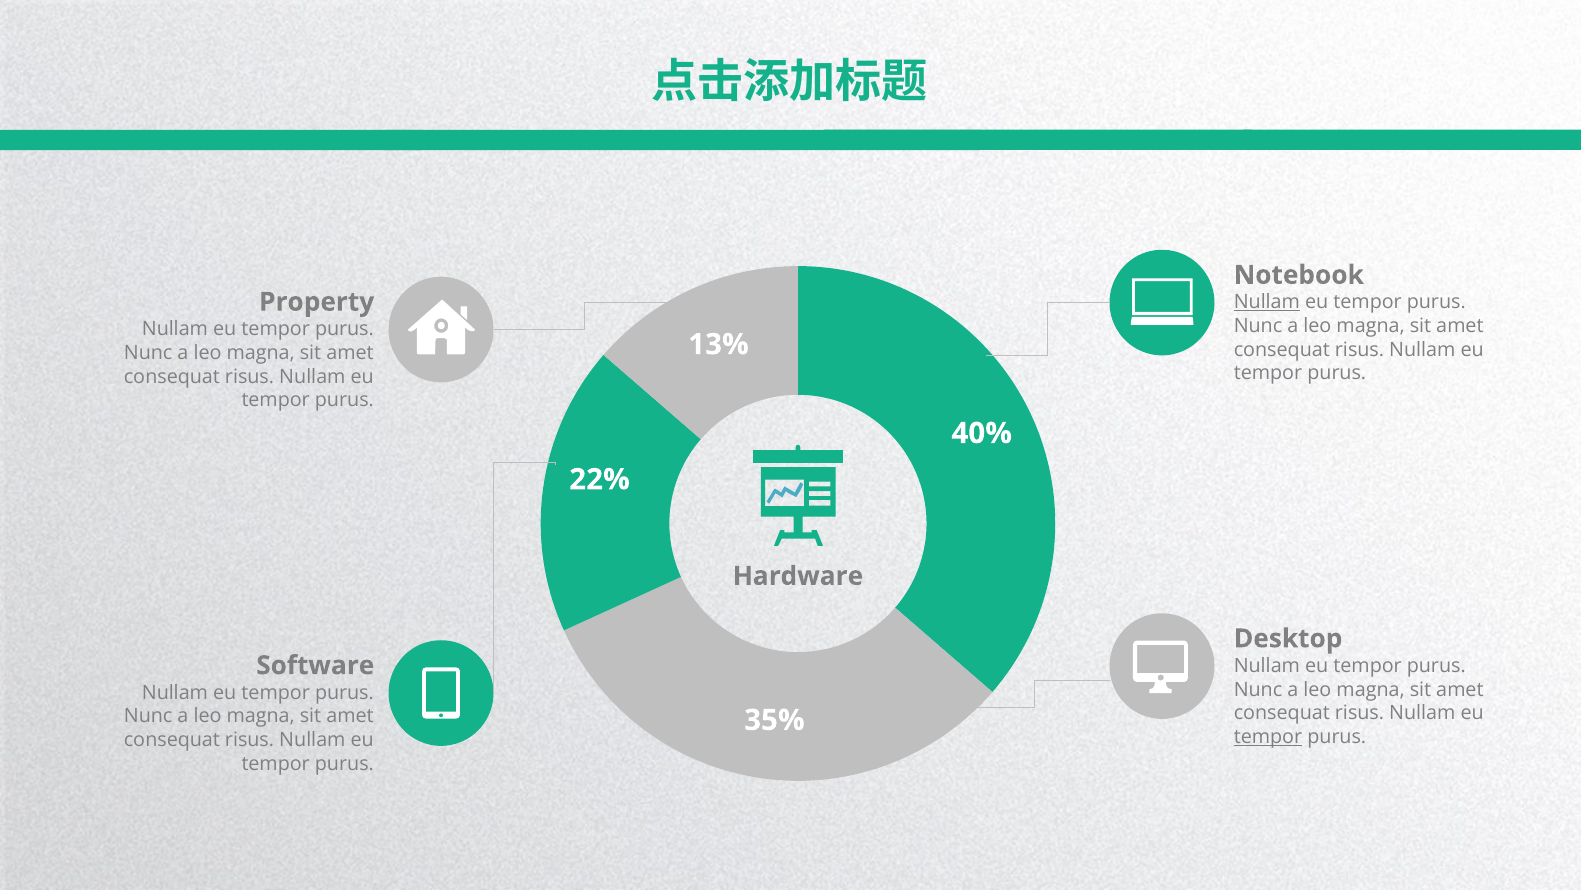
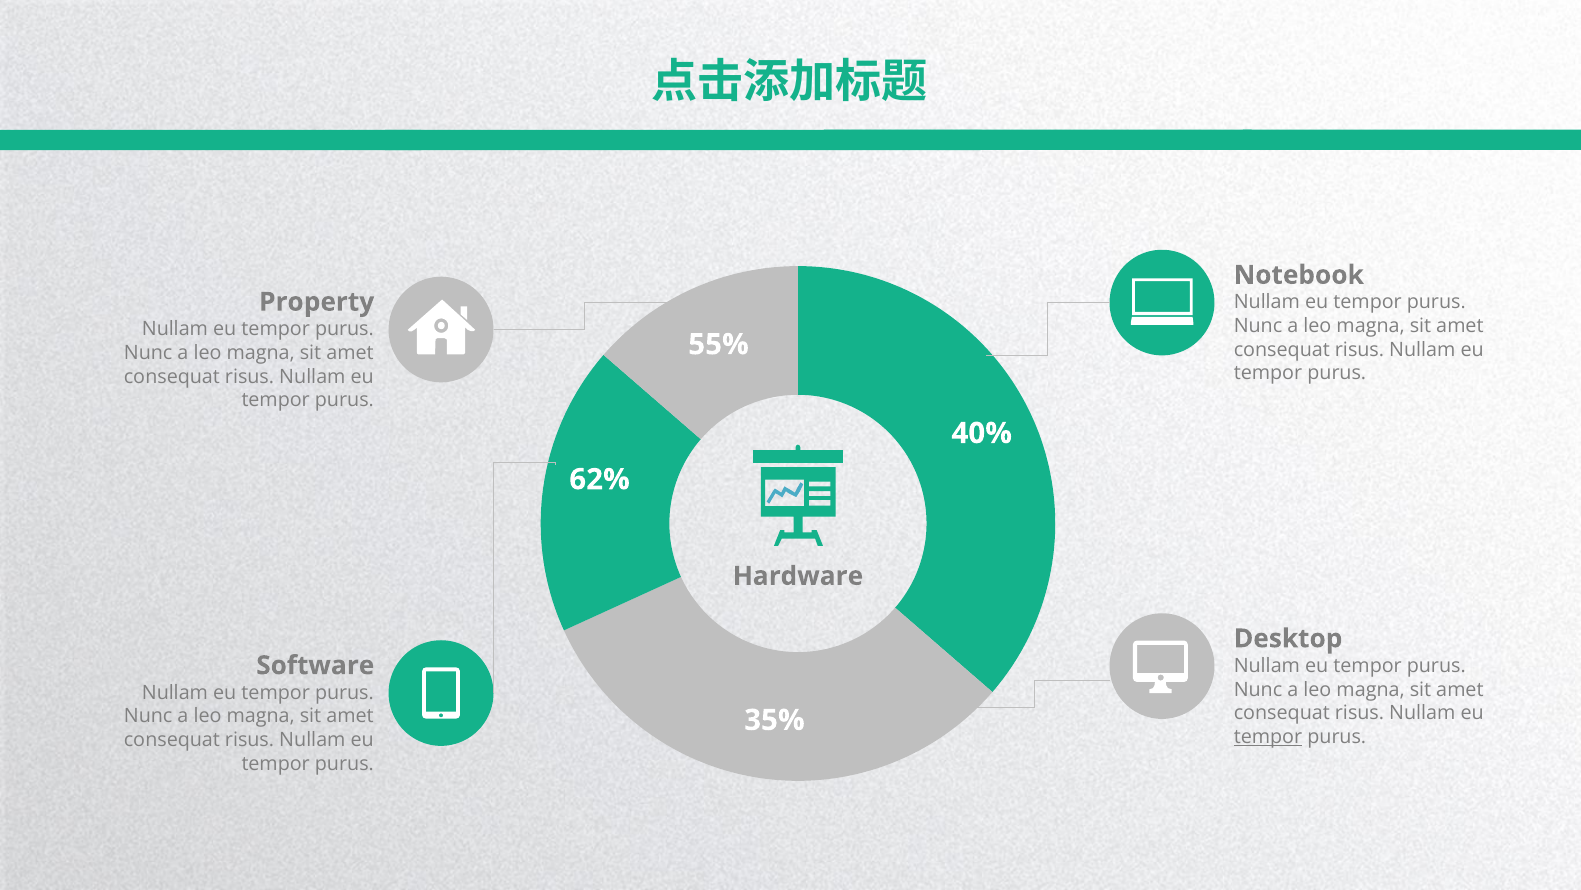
Nullam at (1267, 302) underline: present -> none
13%: 13% -> 55%
22%: 22% -> 62%
